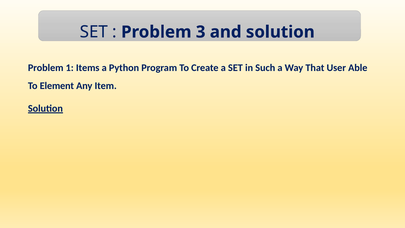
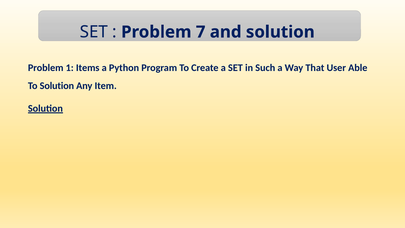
3: 3 -> 7
To Element: Element -> Solution
